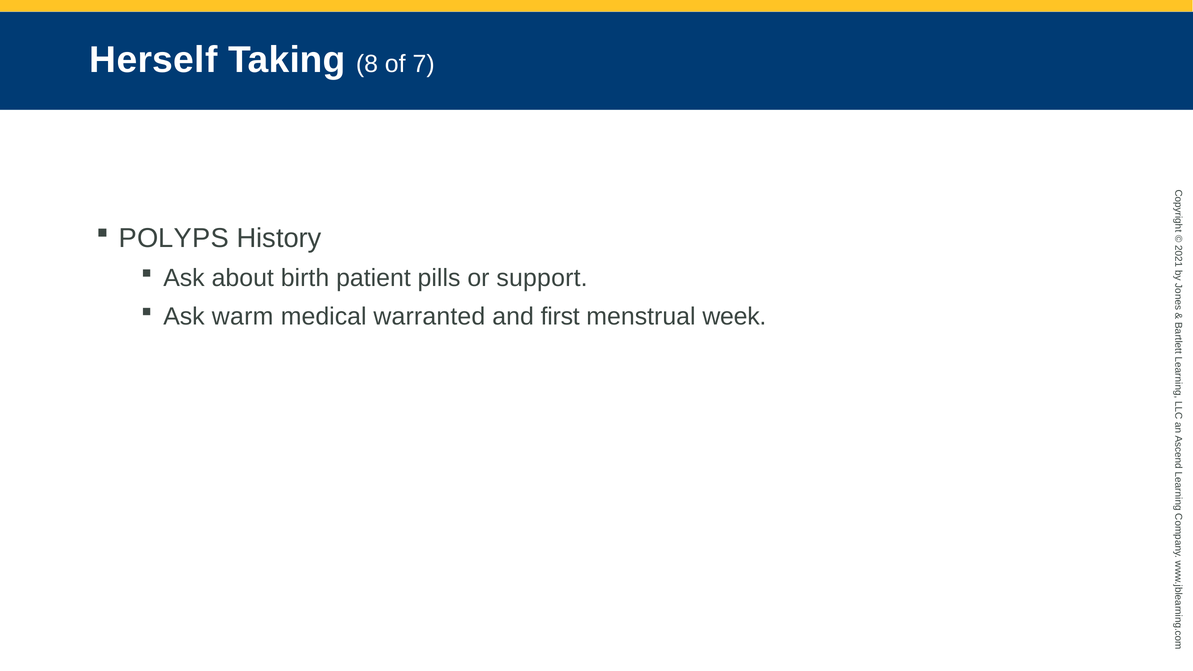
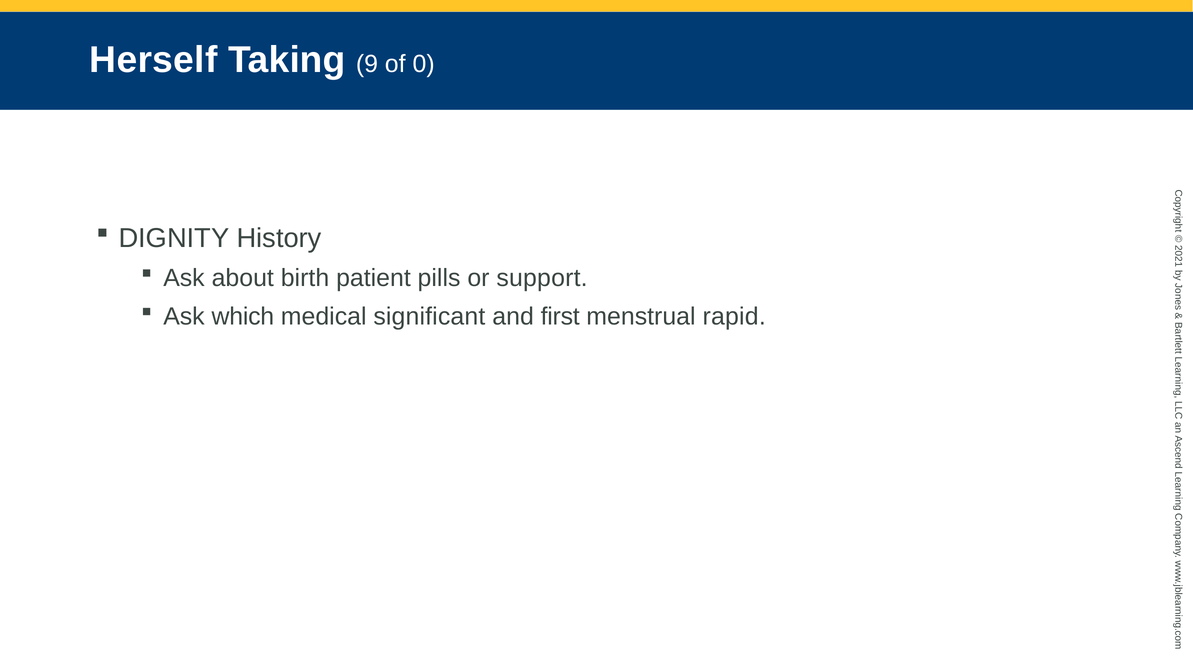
8: 8 -> 9
of 7: 7 -> 0
POLYPS: POLYPS -> DIGNITY
warm: warm -> which
warranted: warranted -> significant
week: week -> rapid
